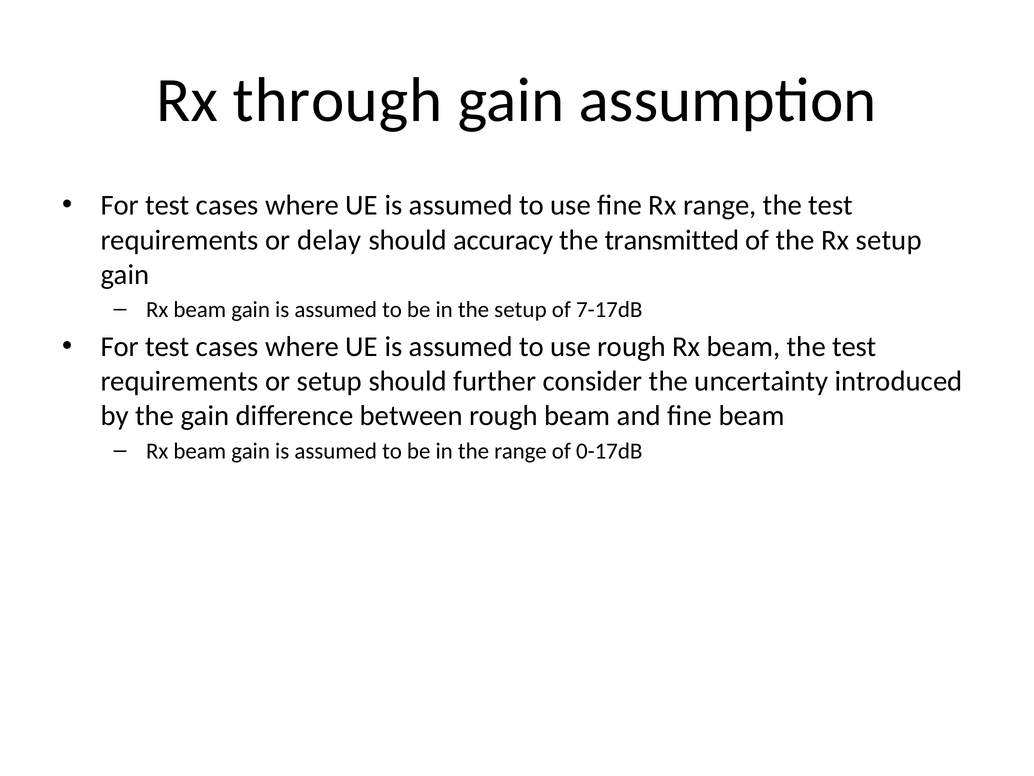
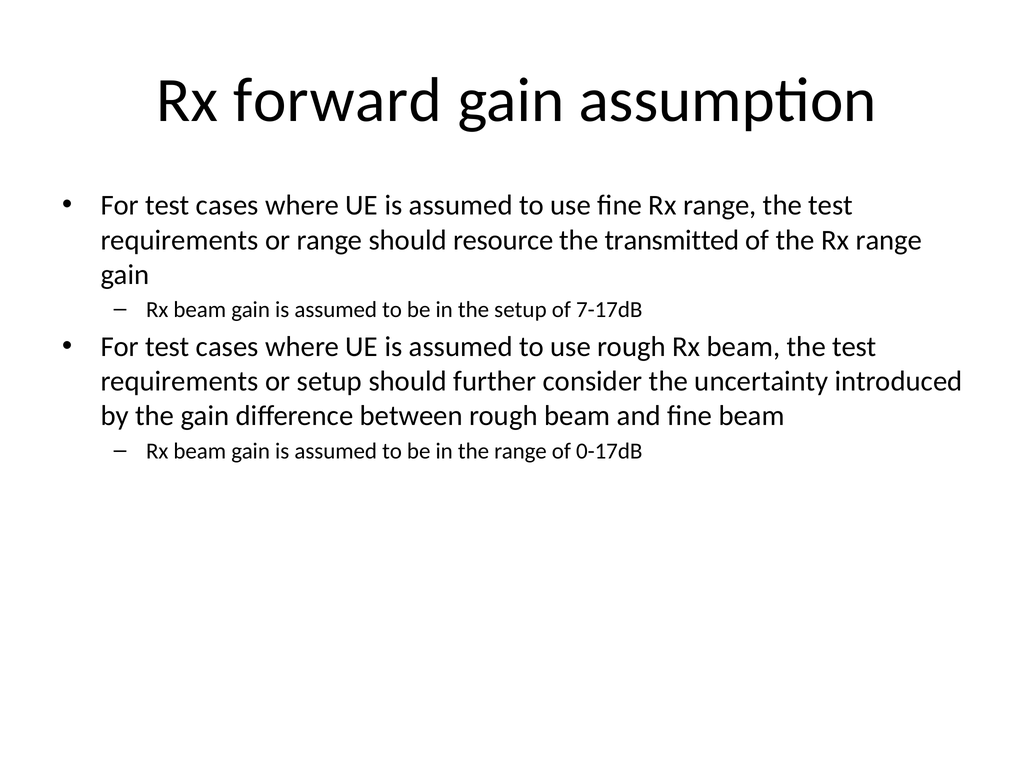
through: through -> forward
or delay: delay -> range
accuracy: accuracy -> resource
the Rx setup: setup -> range
